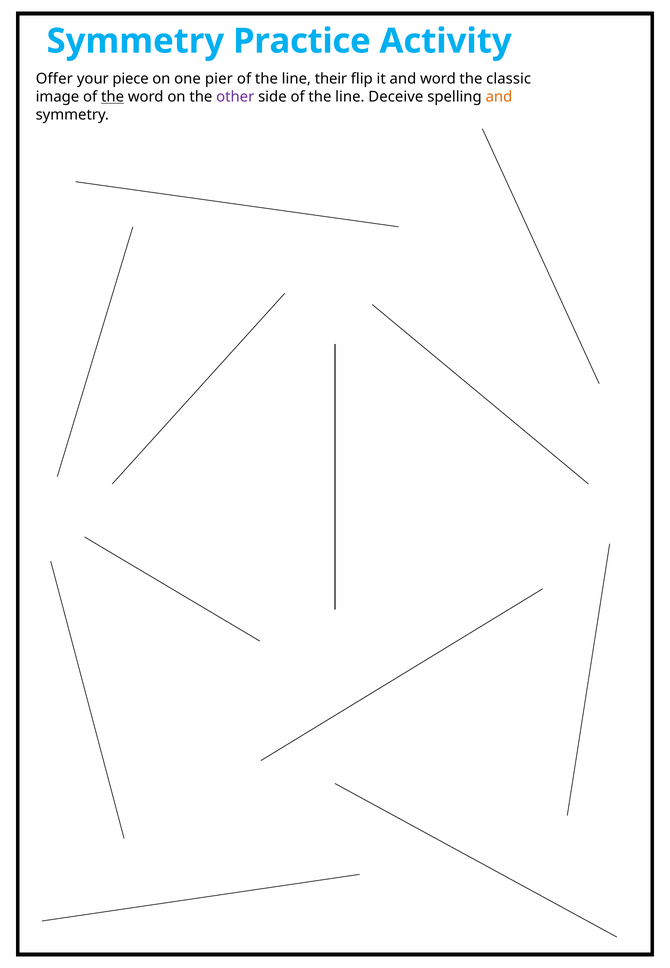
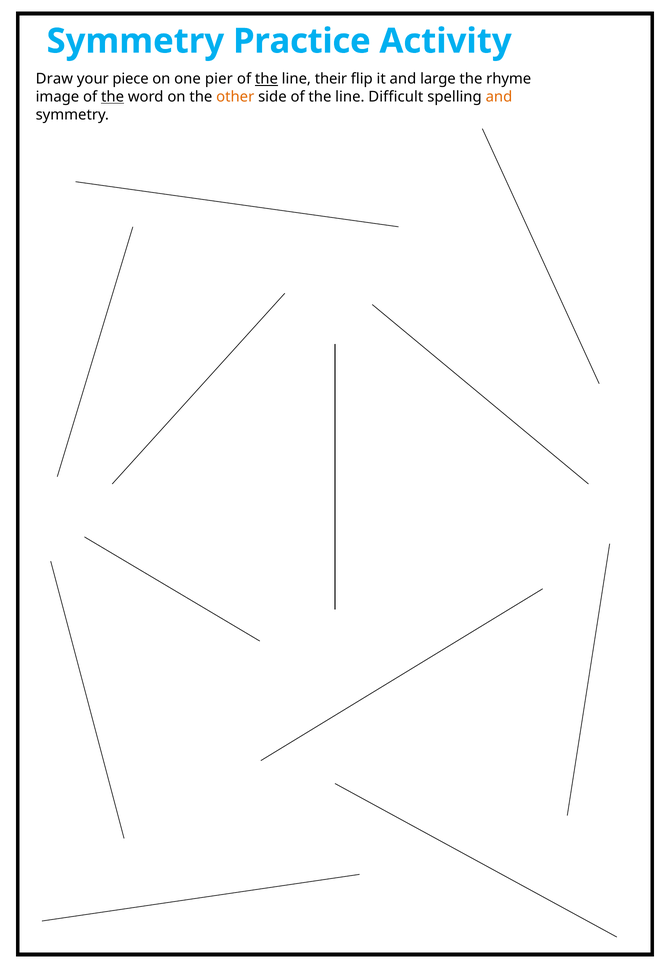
Offer: Offer -> Draw
the at (266, 79) underline: none -> present
and word: word -> large
classic: classic -> rhyme
other colour: purple -> orange
Deceive: Deceive -> Difficult
